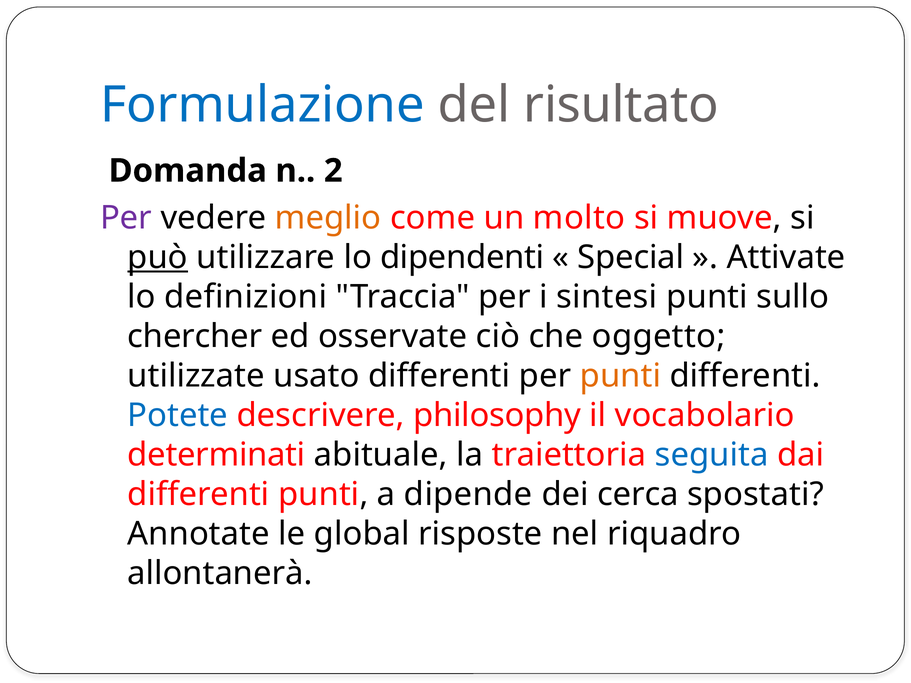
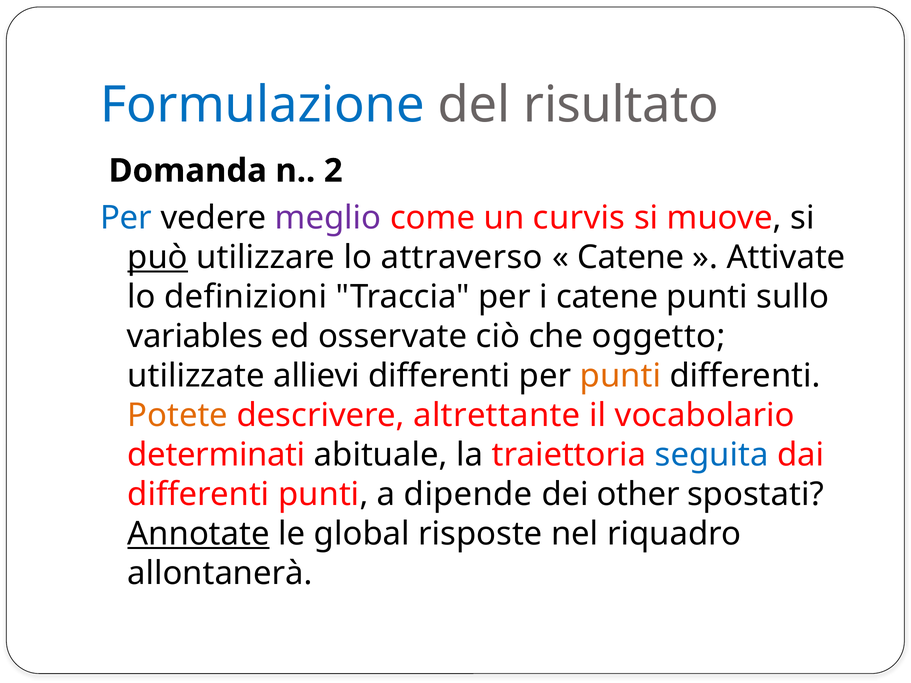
Per at (126, 218) colour: purple -> blue
meglio colour: orange -> purple
molto: molto -> curvis
dipendenti: dipendenti -> attraverso
Special at (631, 257): Special -> Catene
i sintesi: sintesi -> catene
chercher: chercher -> variables
usato: usato -> allievi
Potete colour: blue -> orange
philosophy: philosophy -> altrettante
cerca: cerca -> other
Annotate underline: none -> present
